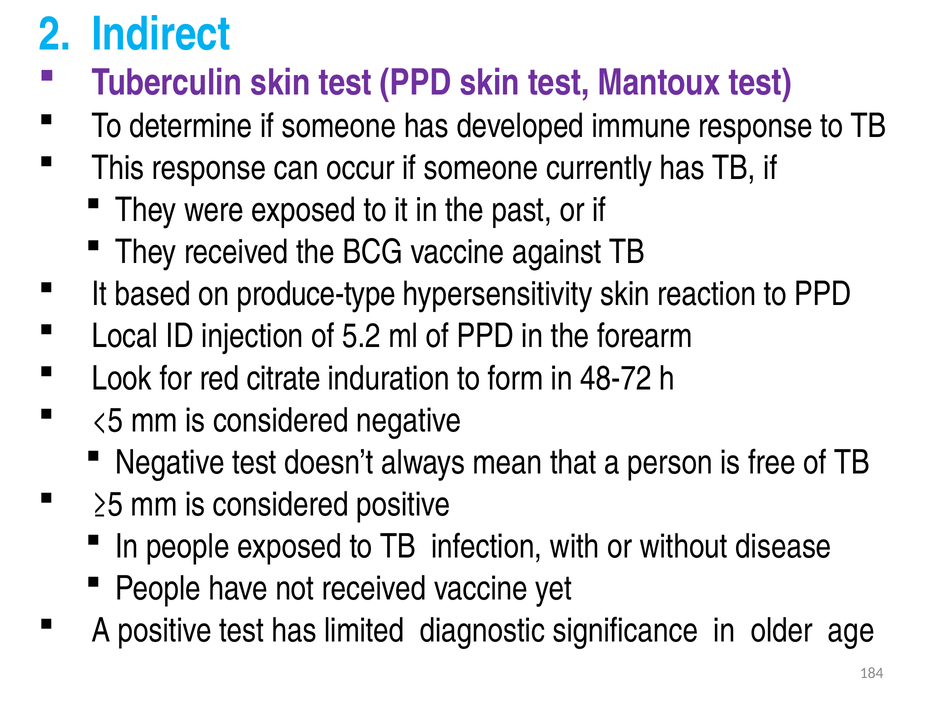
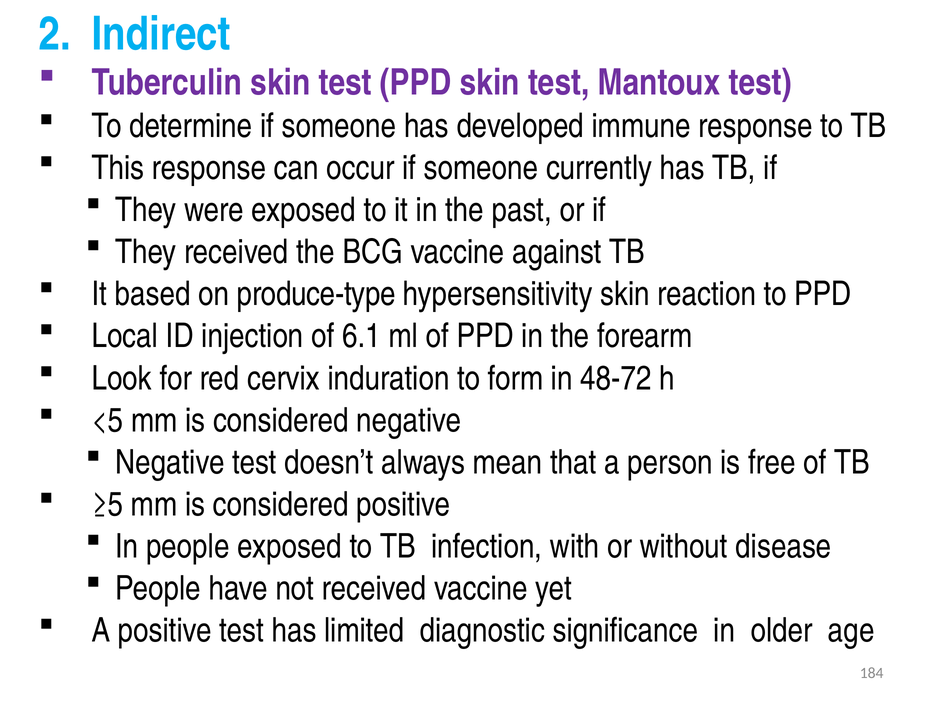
5.2: 5.2 -> 6.1
citrate: citrate -> cervix
